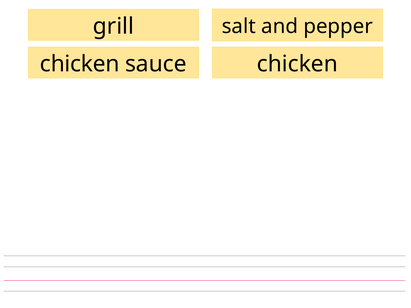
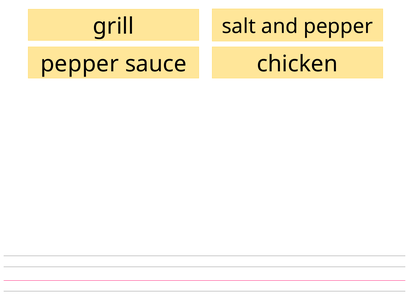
chicken at (80, 64): chicken -> pepper
